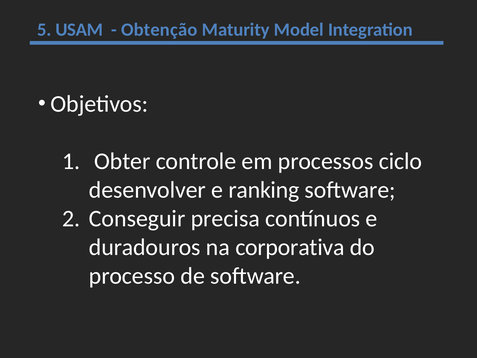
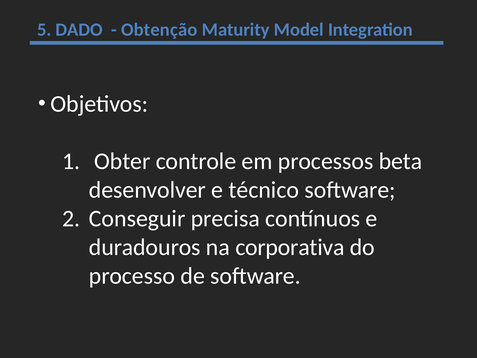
USAM: USAM -> DADO
ciclo: ciclo -> beta
ranking: ranking -> técnico
